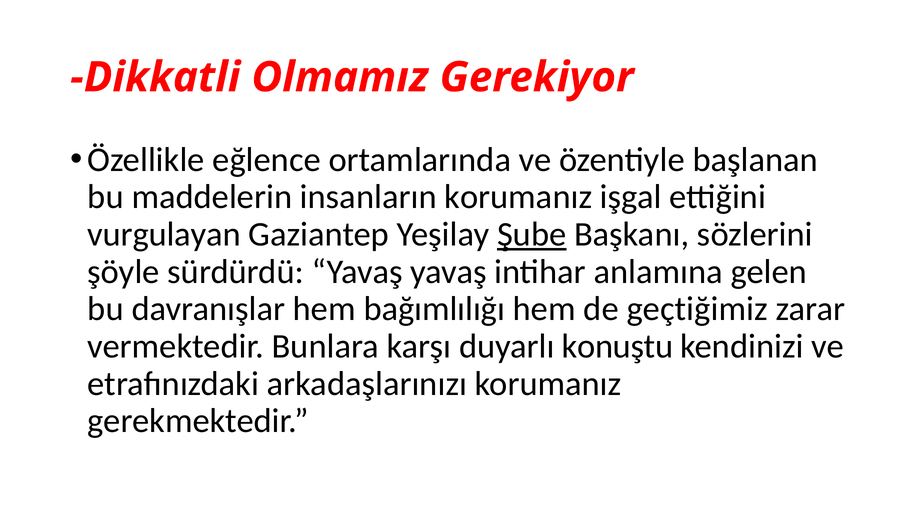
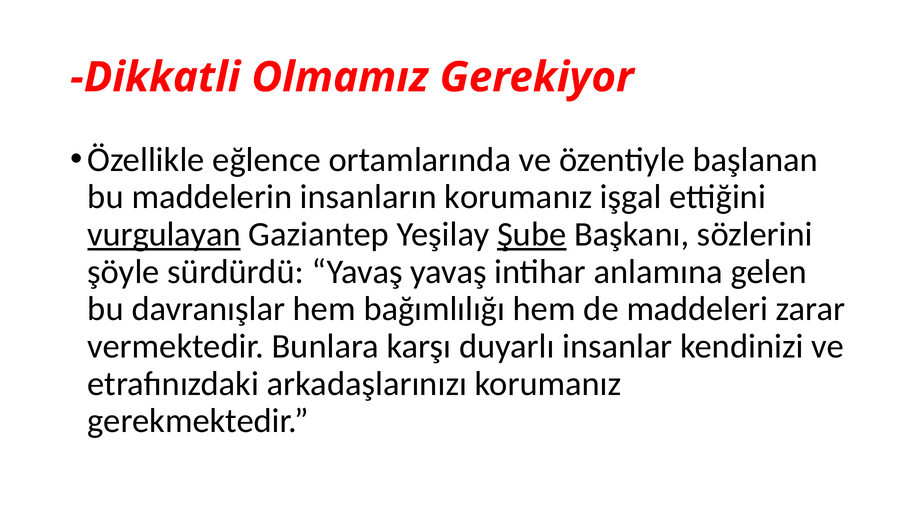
vurgulayan underline: none -> present
geçtiğimiz: geçtiğimiz -> maddeleri
konuştu: konuştu -> insanlar
